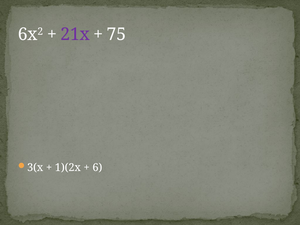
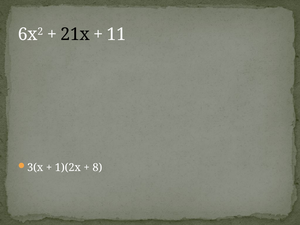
21x colour: purple -> black
75: 75 -> 11
6: 6 -> 8
